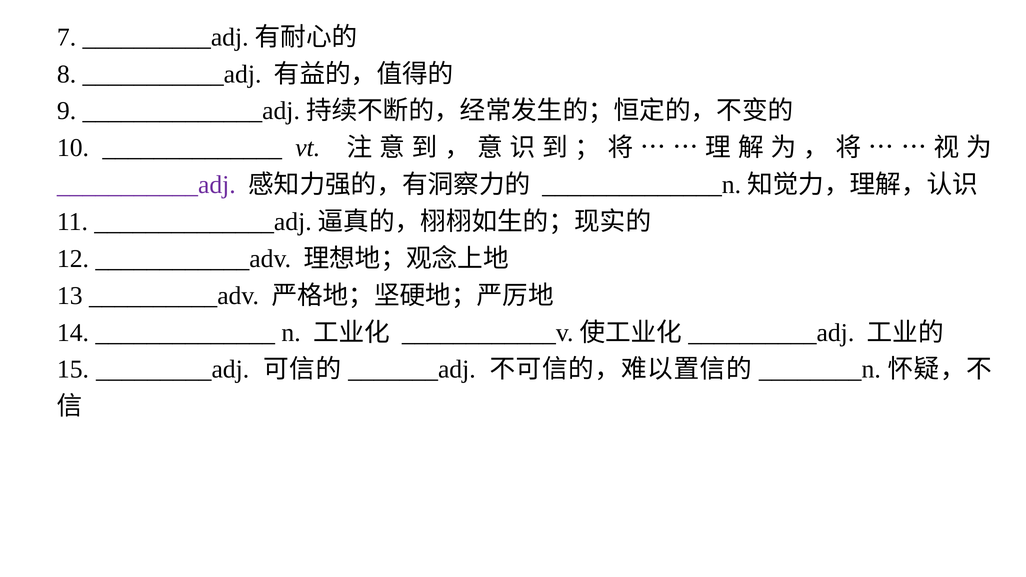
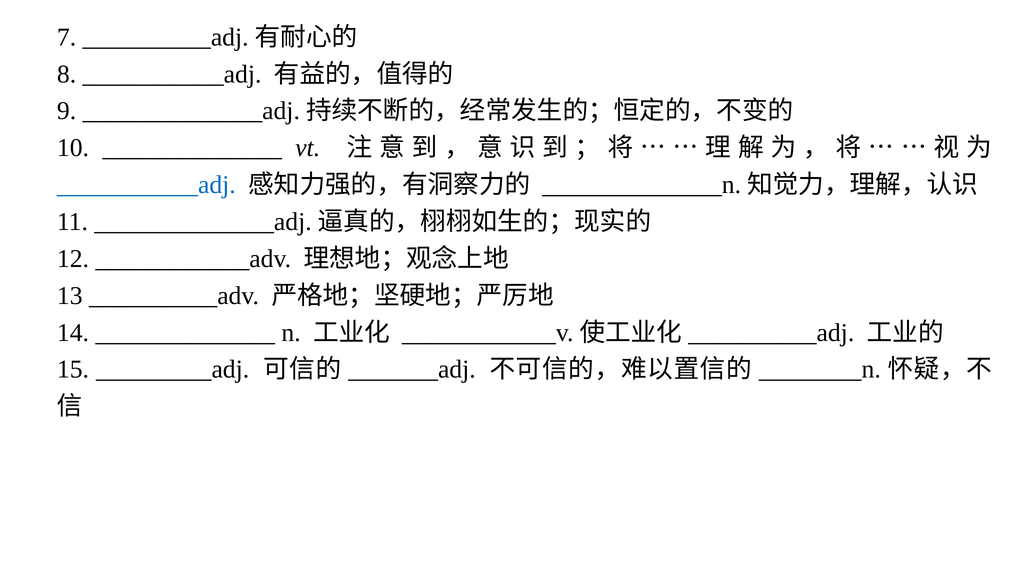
___________adj at (146, 185) colour: purple -> blue
